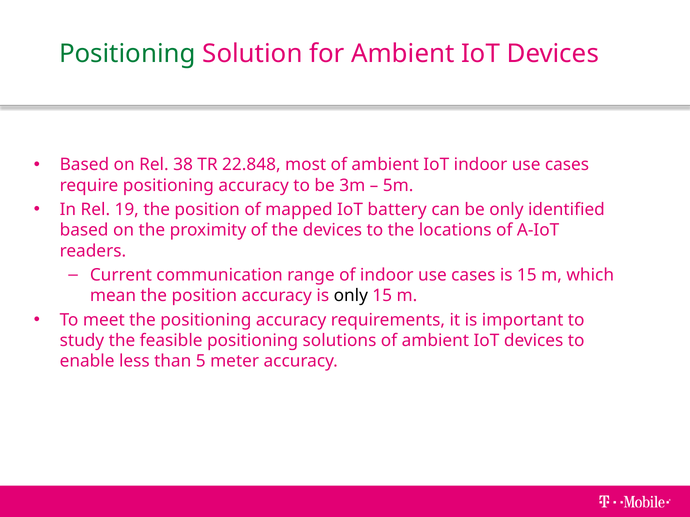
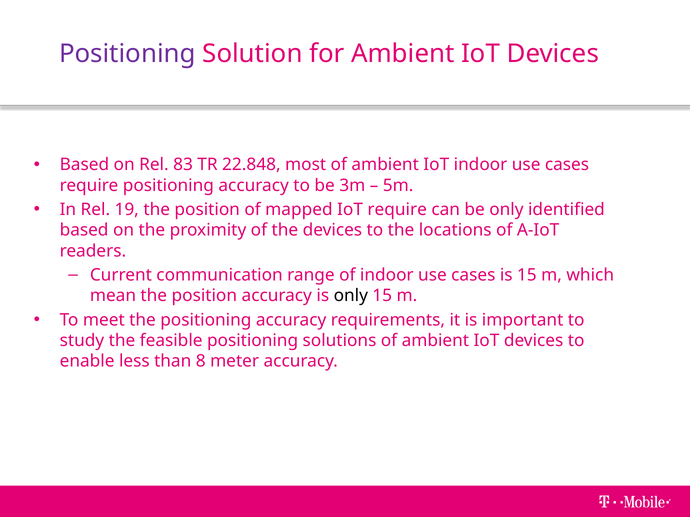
Positioning at (127, 54) colour: green -> purple
38: 38 -> 83
IoT battery: battery -> require
5: 5 -> 8
